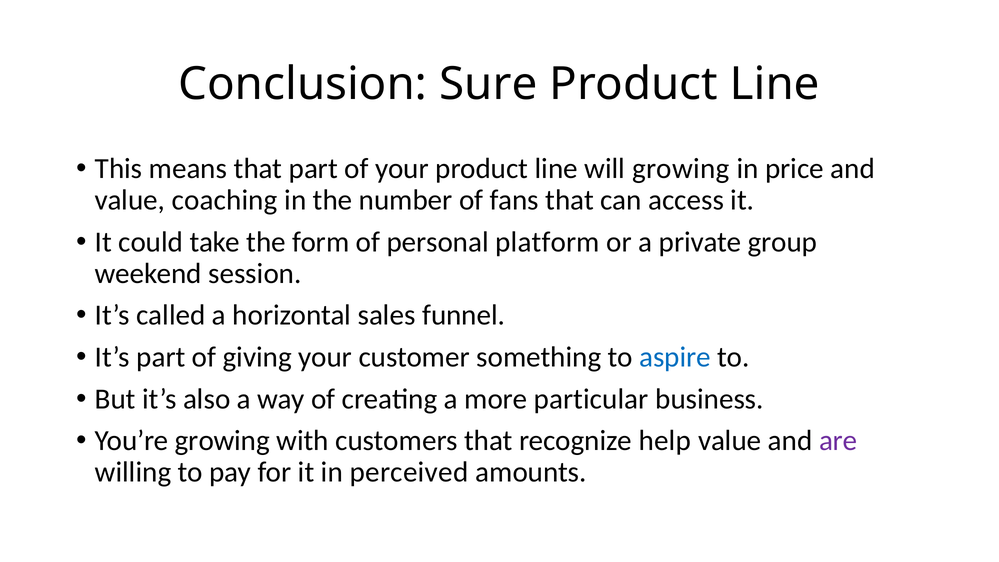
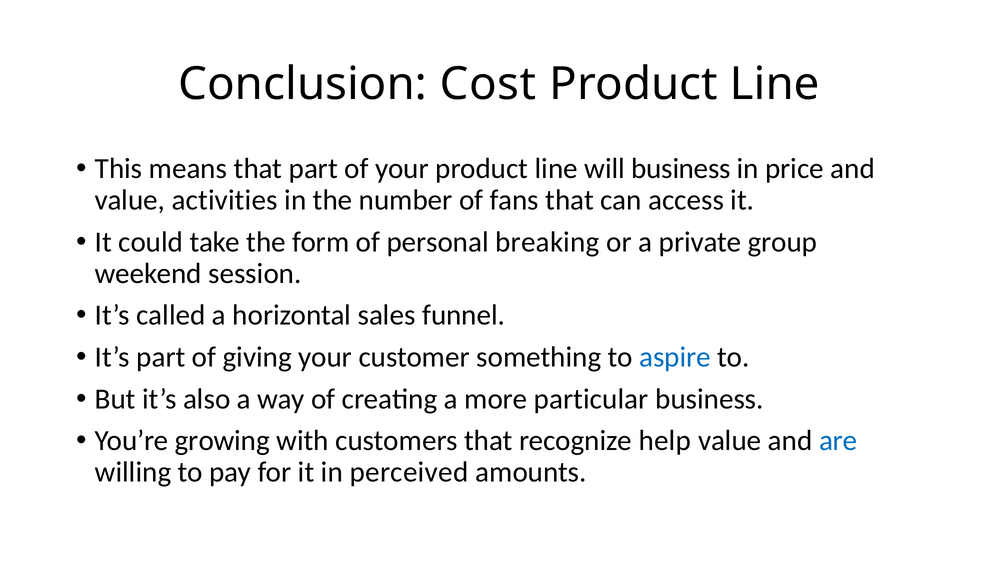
Sure: Sure -> Cost
will growing: growing -> business
coaching: coaching -> activities
platform: platform -> breaking
are colour: purple -> blue
